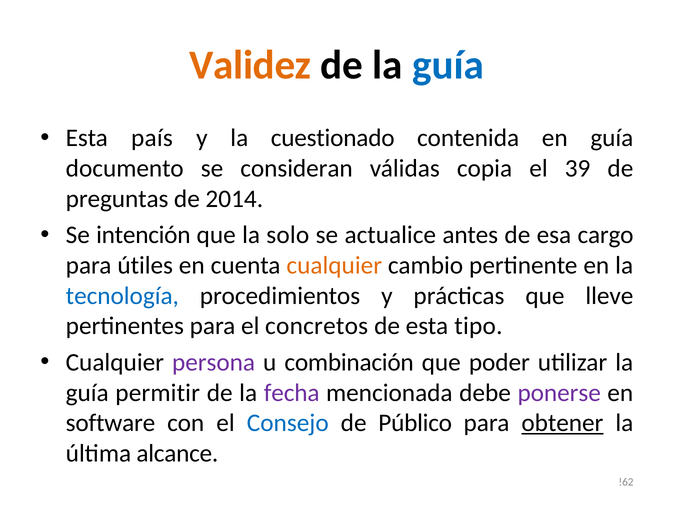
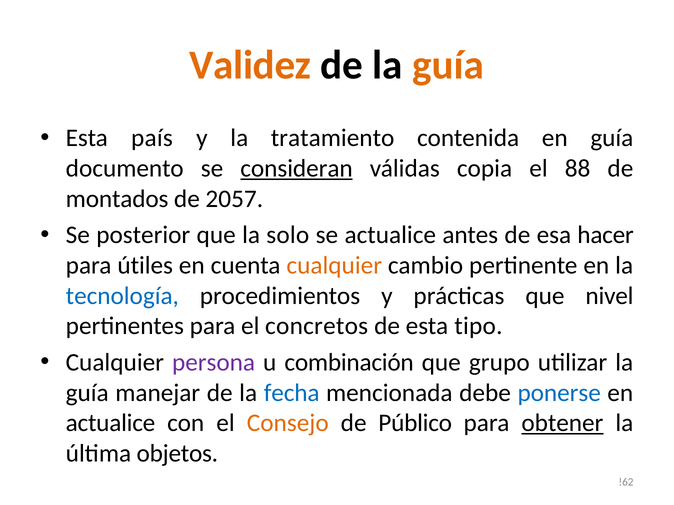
guía at (448, 65) colour: blue -> orange
cuestionado: cuestionado -> tratamiento
consideran underline: none -> present
39: 39 -> 88
preguntas: preguntas -> montados
2014: 2014 -> 2057
intención: intención -> posterior
cargo: cargo -> hacer
lleve: lleve -> nivel
poder: poder -> grupo
permitir: permitir -> manejar
fecha colour: purple -> blue
ponerse colour: purple -> blue
software at (110, 423): software -> actualice
Consejo colour: blue -> orange
alcance: alcance -> objetos
